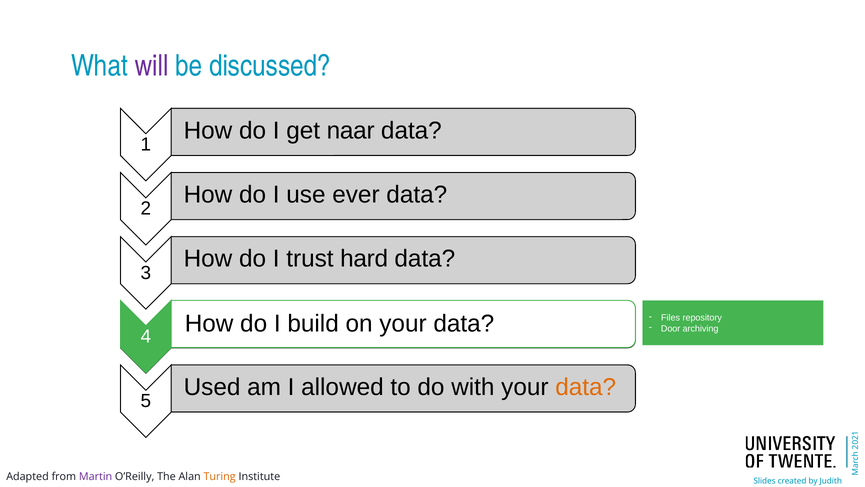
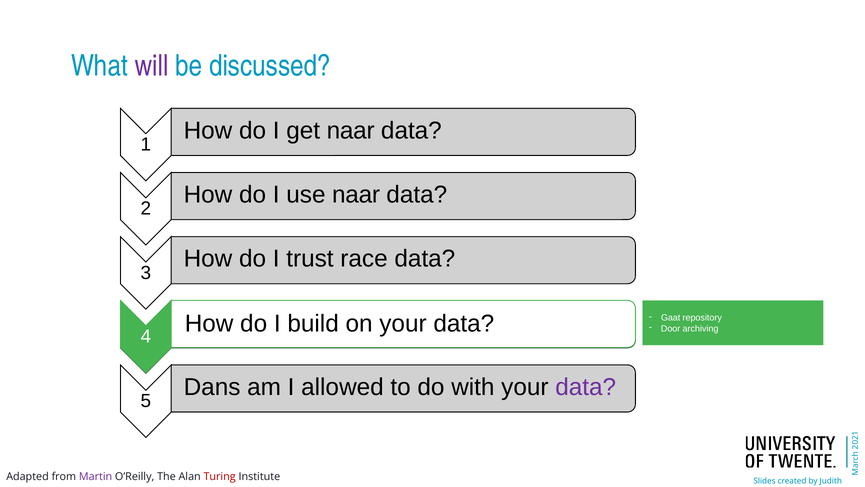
ever at (356, 195): ever -> naar
hard: hard -> race
Files: Files -> Gaat
Used: Used -> Dans
data at (586, 387) colour: orange -> purple
Turing colour: orange -> red
